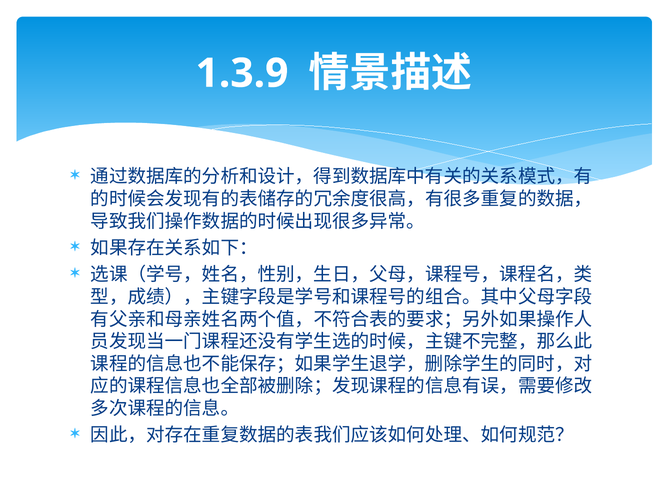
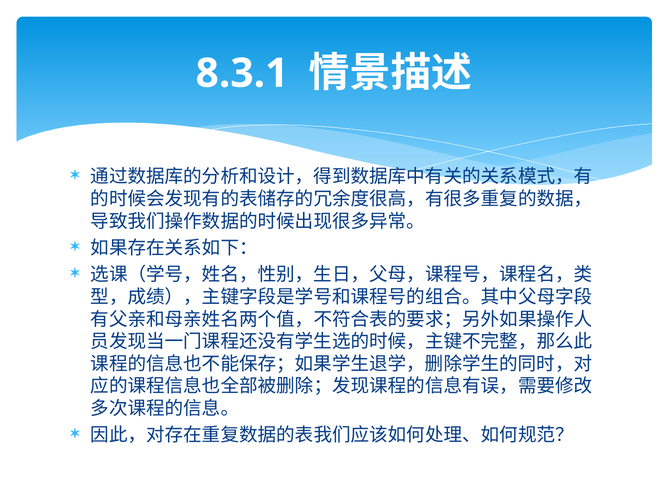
1.3.9: 1.3.9 -> 8.3.1
